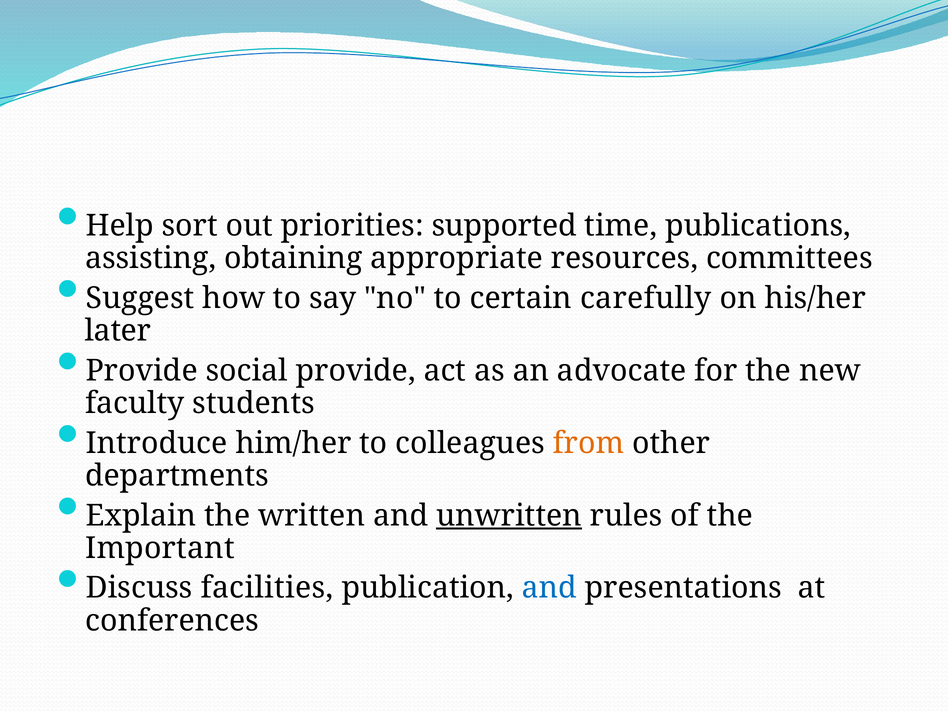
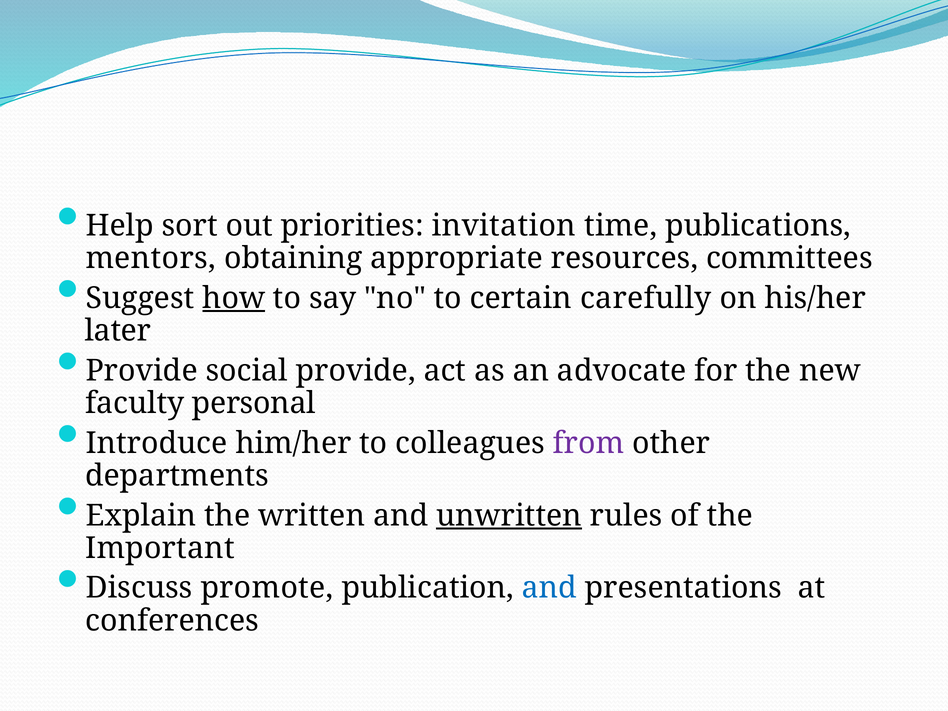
supported: supported -> invitation
assisting: assisting -> mentors
how underline: none -> present
students: students -> personal
from colour: orange -> purple
facilities: facilities -> promote
